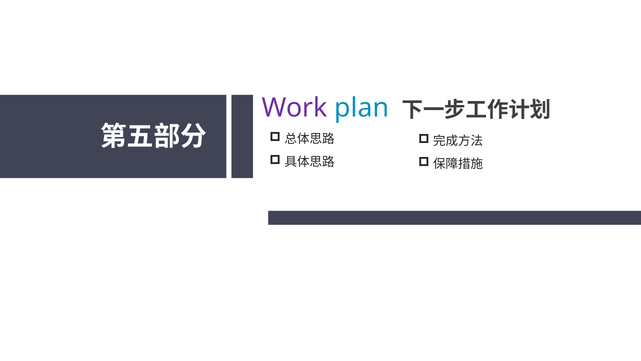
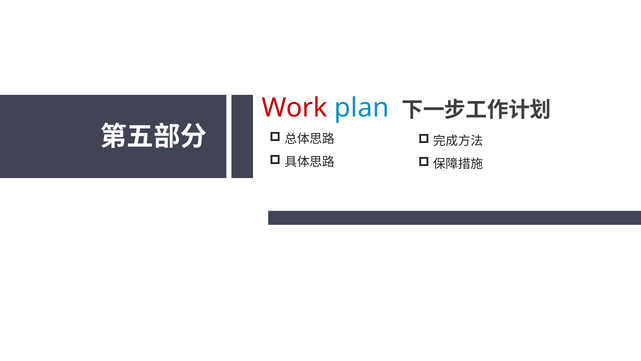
Work colour: purple -> red
